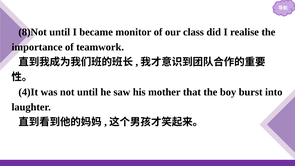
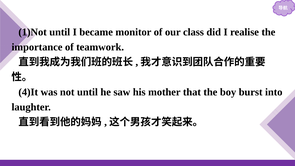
8)Not: 8)Not -> 1)Not
